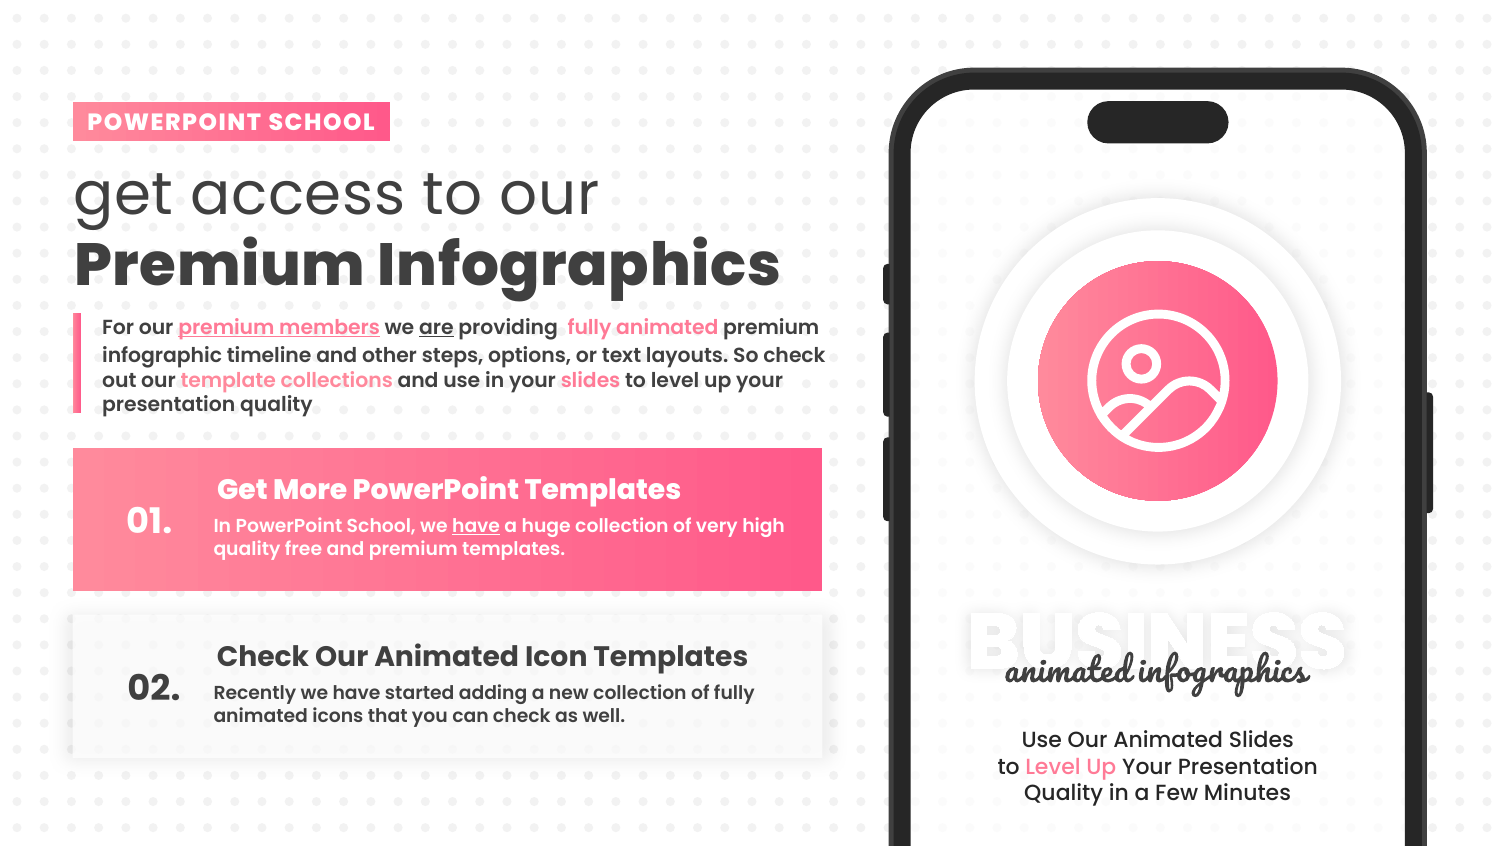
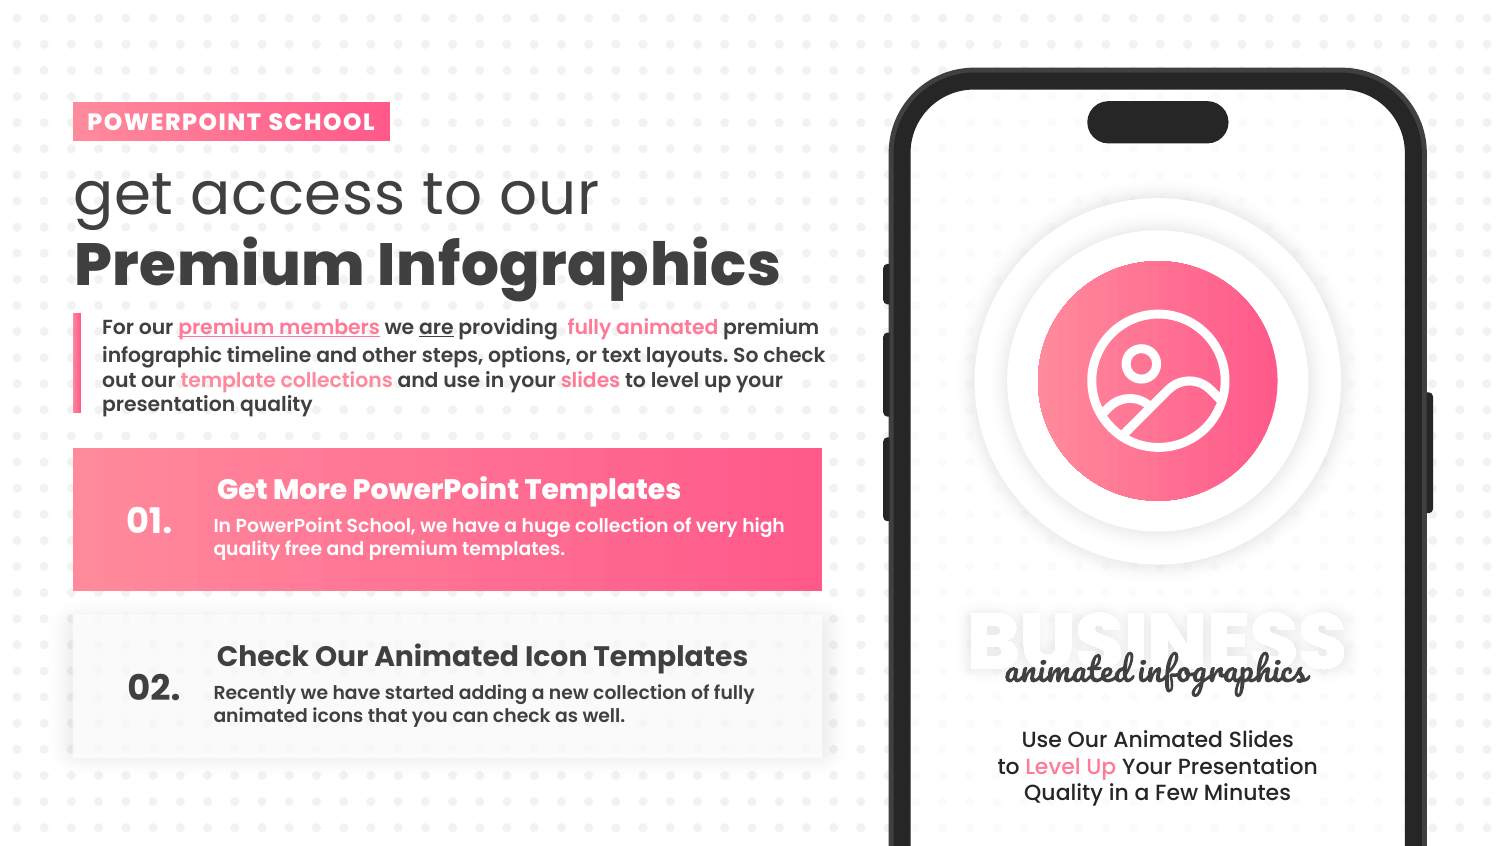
have at (476, 526) underline: present -> none
